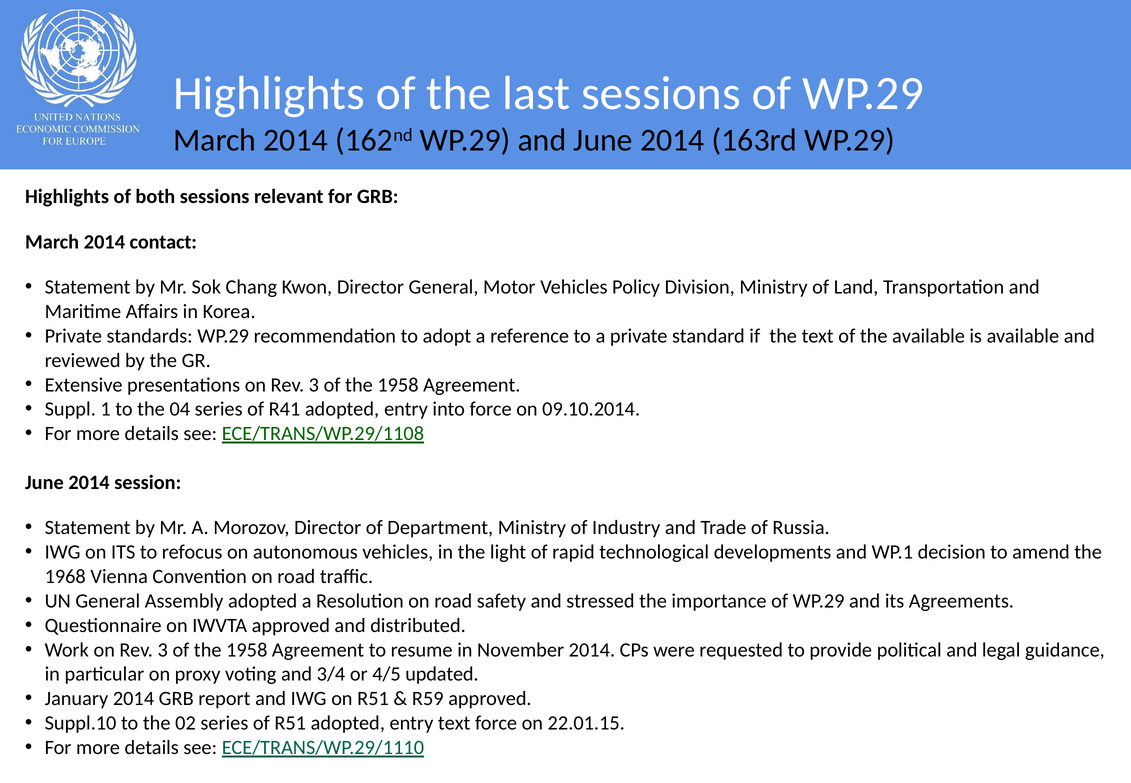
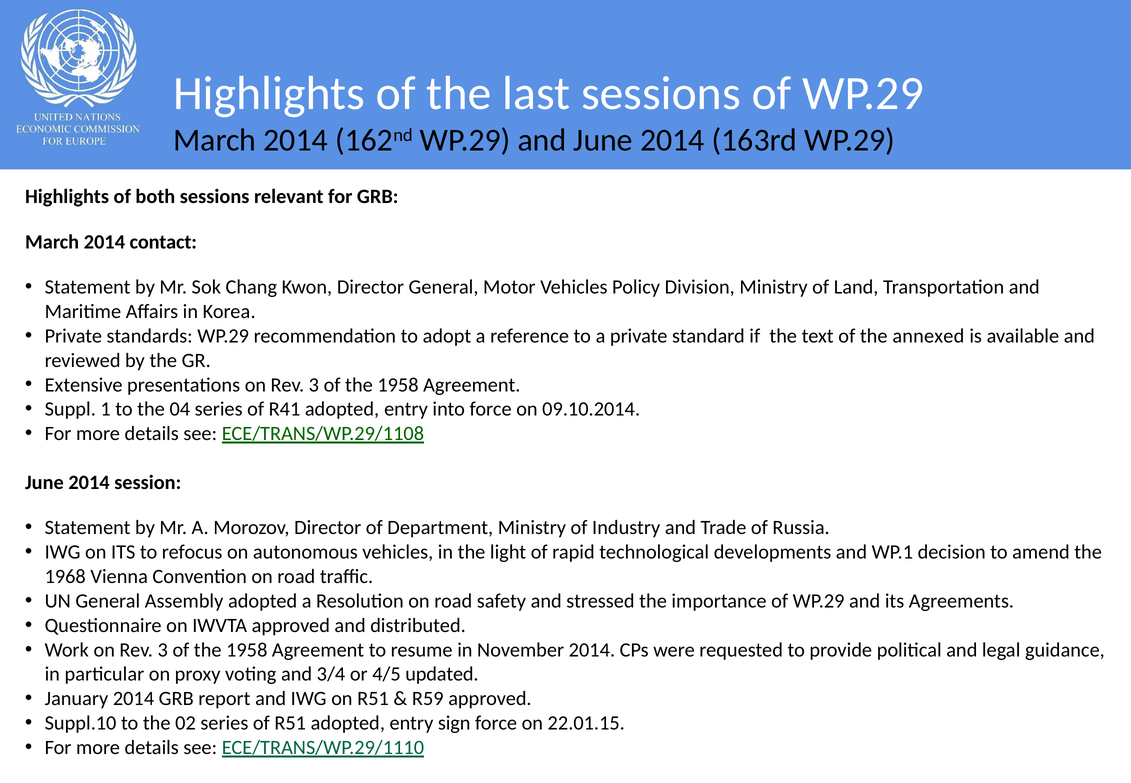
the available: available -> annexed
entry text: text -> sign
